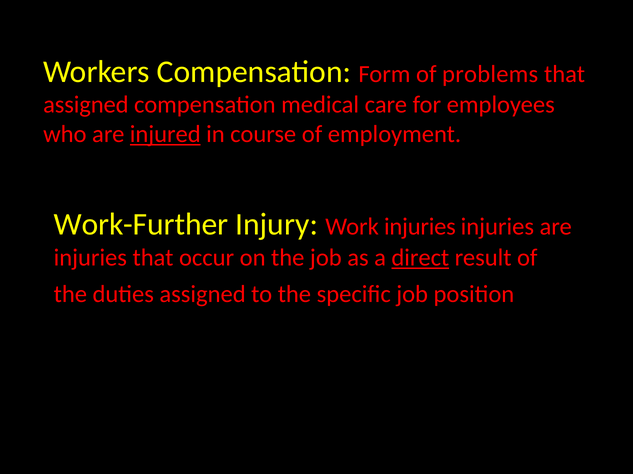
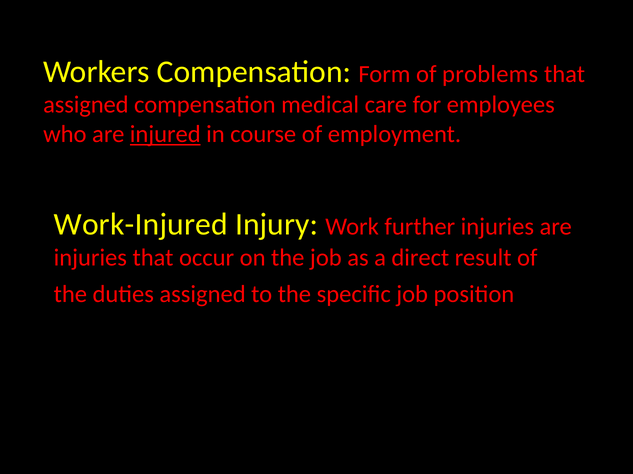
Work-Further: Work-Further -> Work-Injured
Work injuries: injuries -> further
direct underline: present -> none
